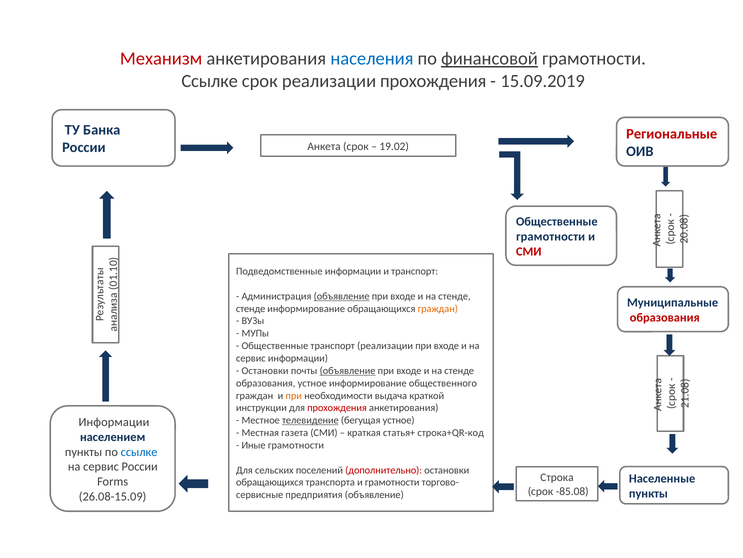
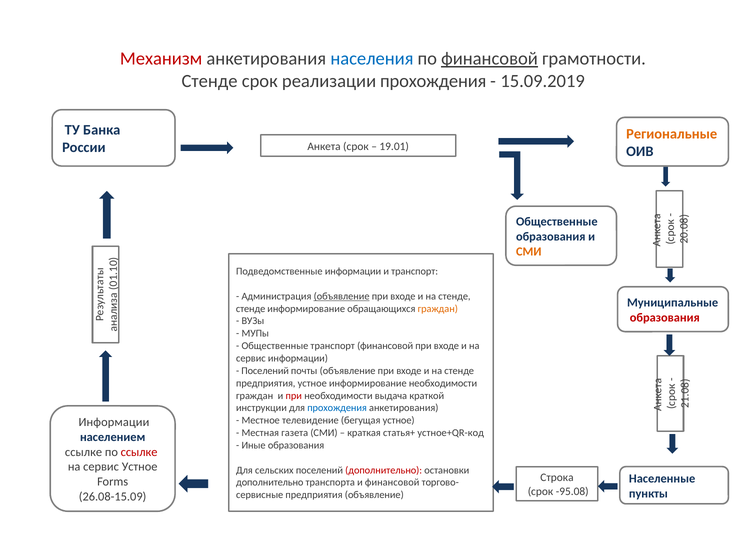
Ссылке at (210, 81): Ссылке -> Стенде
Региональные colour: red -> orange
19.02: 19.02 -> 19.01
грамотности at (551, 236): грамотности -> образования
СМИ at (529, 251) colour: red -> orange
транспорт реализации: реализации -> финансовой
Остановки at (265, 370): Остановки -> Поселений
объявление at (348, 370) underline: present -> none
образования at (266, 383): образования -> предприятия
информирование общественного: общественного -> необходимости
при at (294, 395) colour: orange -> red
прохождения at (337, 407) colour: red -> blue
телевидение underline: present -> none
строка+QR-код: строка+QR-код -> устное+QR-код
Иные грамотности: грамотности -> образования
пункты at (84, 451): пункты -> ссылке
ссылке at (139, 451) colour: blue -> red
сервис России: России -> Устное
обращающихся at (270, 482): обращающихся -> дополнительно
и грамотности: грамотности -> финансовой
-85.08: -85.08 -> -95.08
